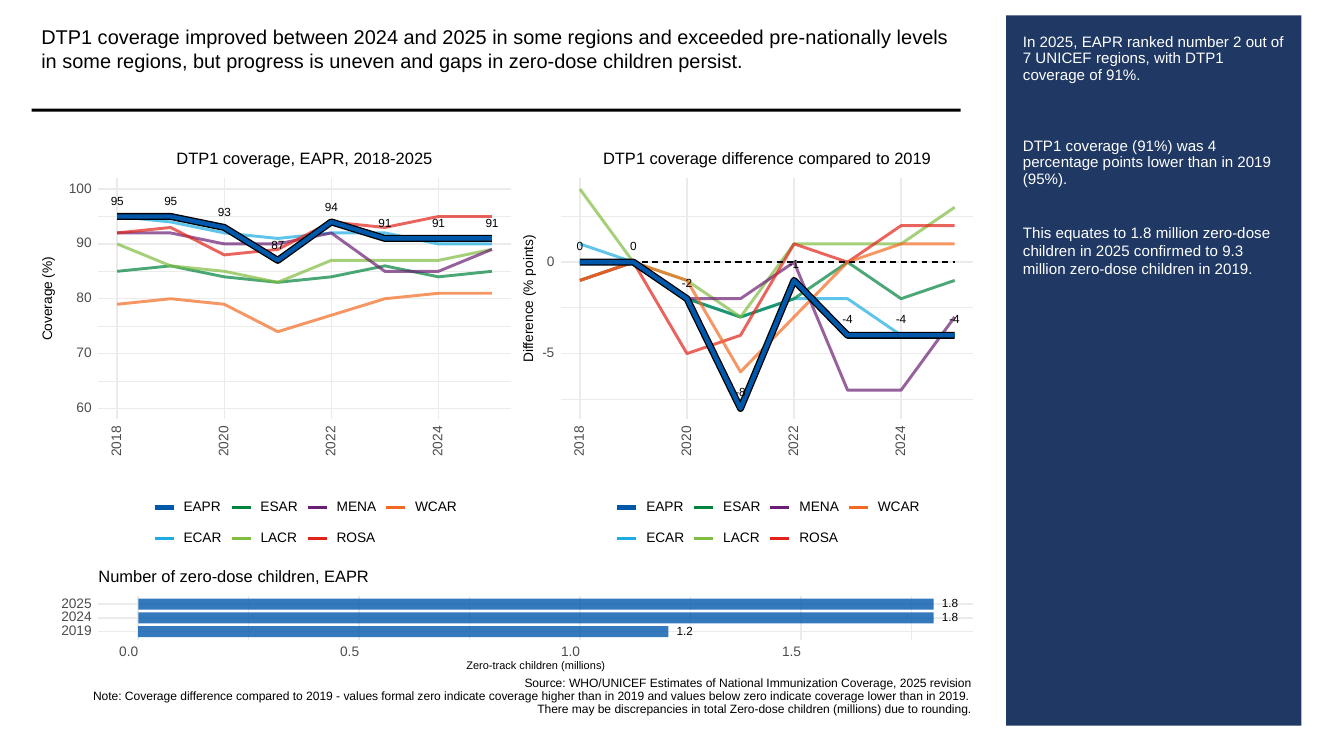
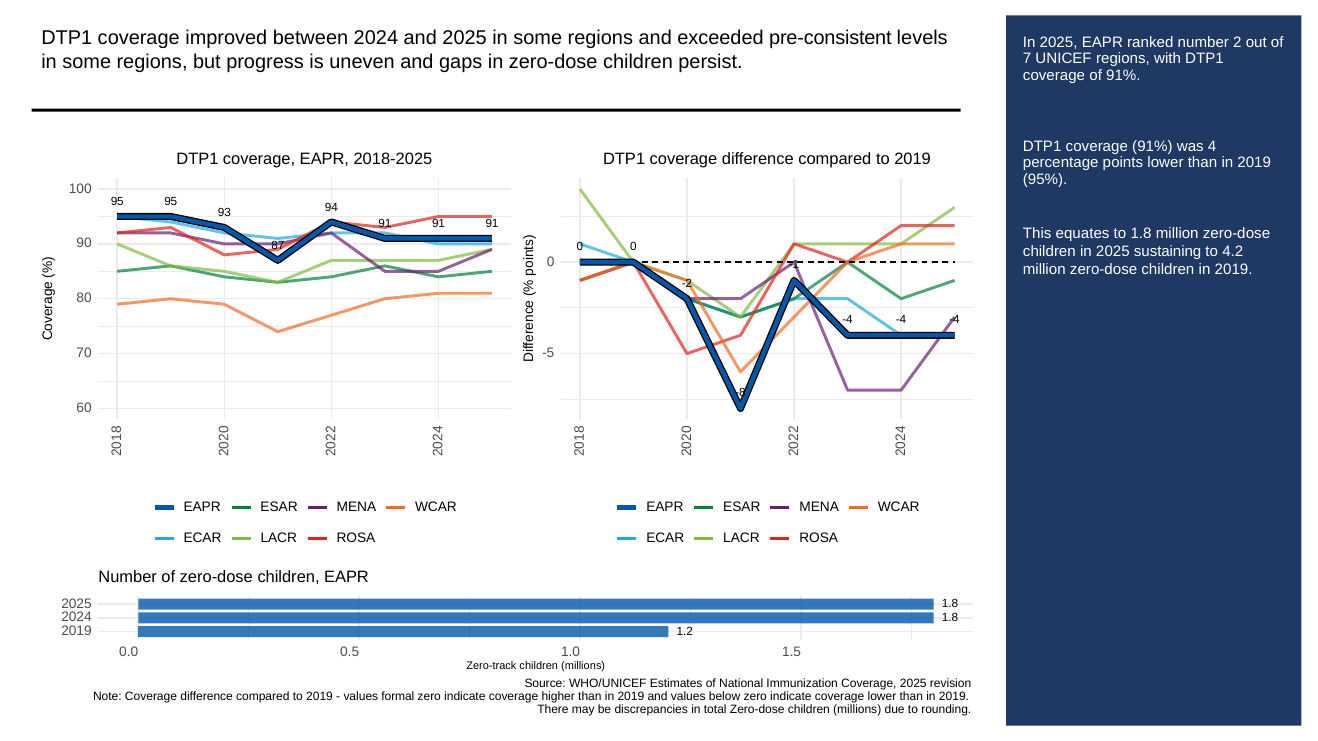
pre-nationally: pre-nationally -> pre-consistent
confirmed: confirmed -> sustaining
9.3: 9.3 -> 4.2
